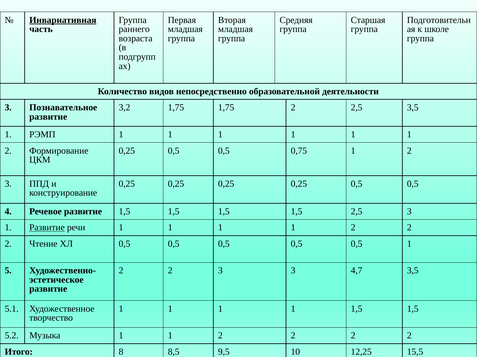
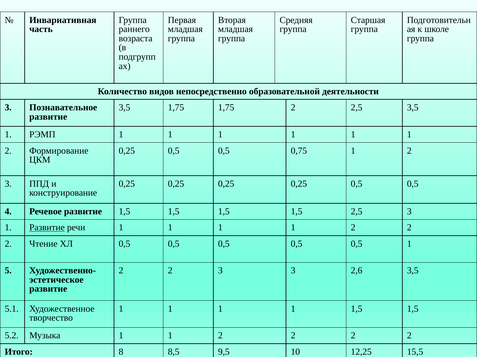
Инвариативная underline: present -> none
3,2 at (124, 108): 3,2 -> 3,5
4,7: 4,7 -> 2,6
